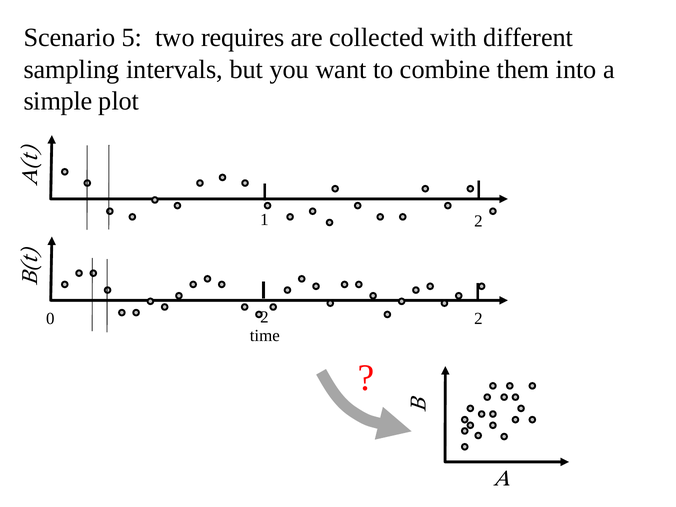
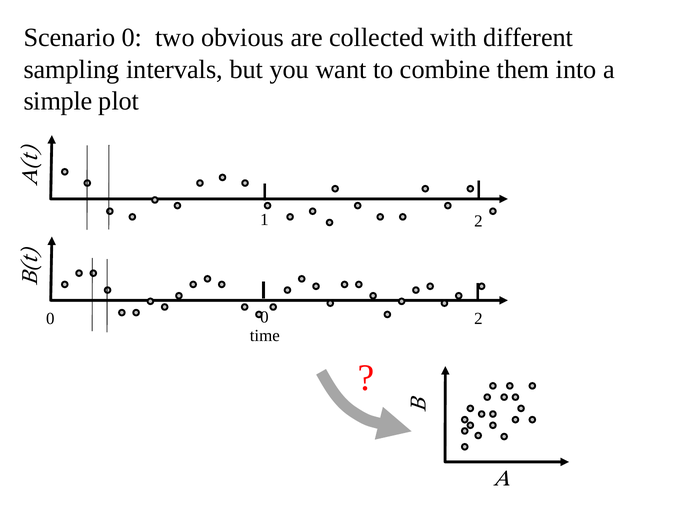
Scenario 5: 5 -> 0
requires: requires -> obvious
0 2: 2 -> 0
